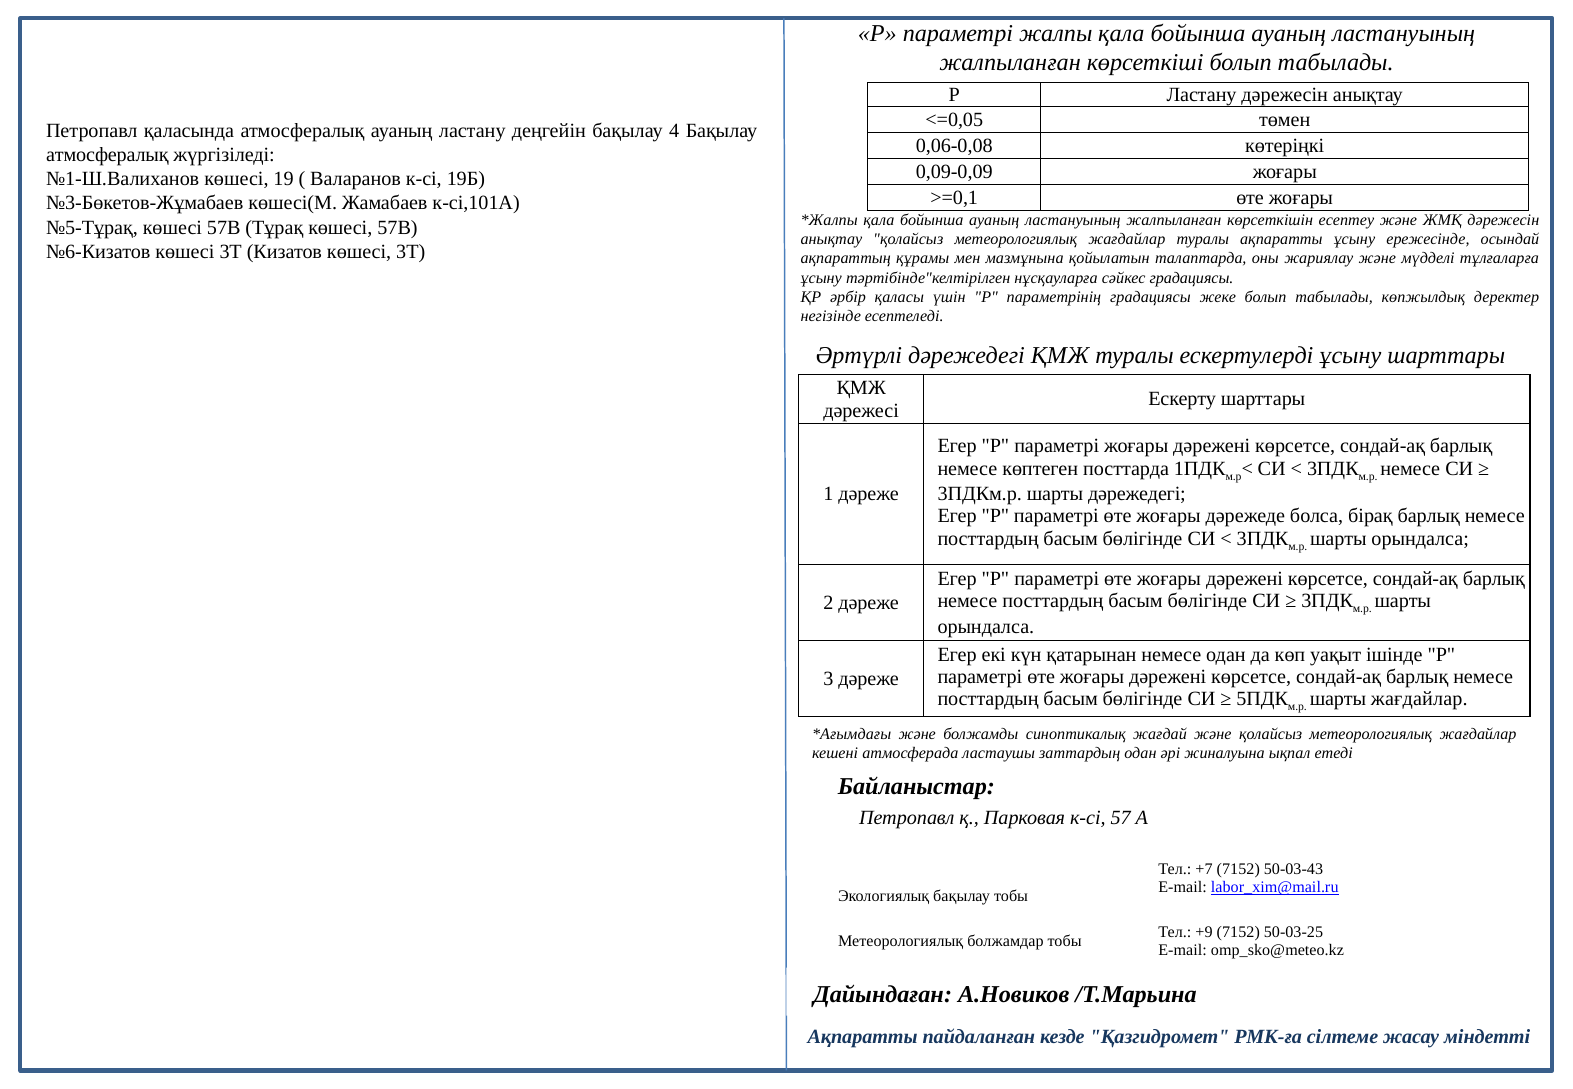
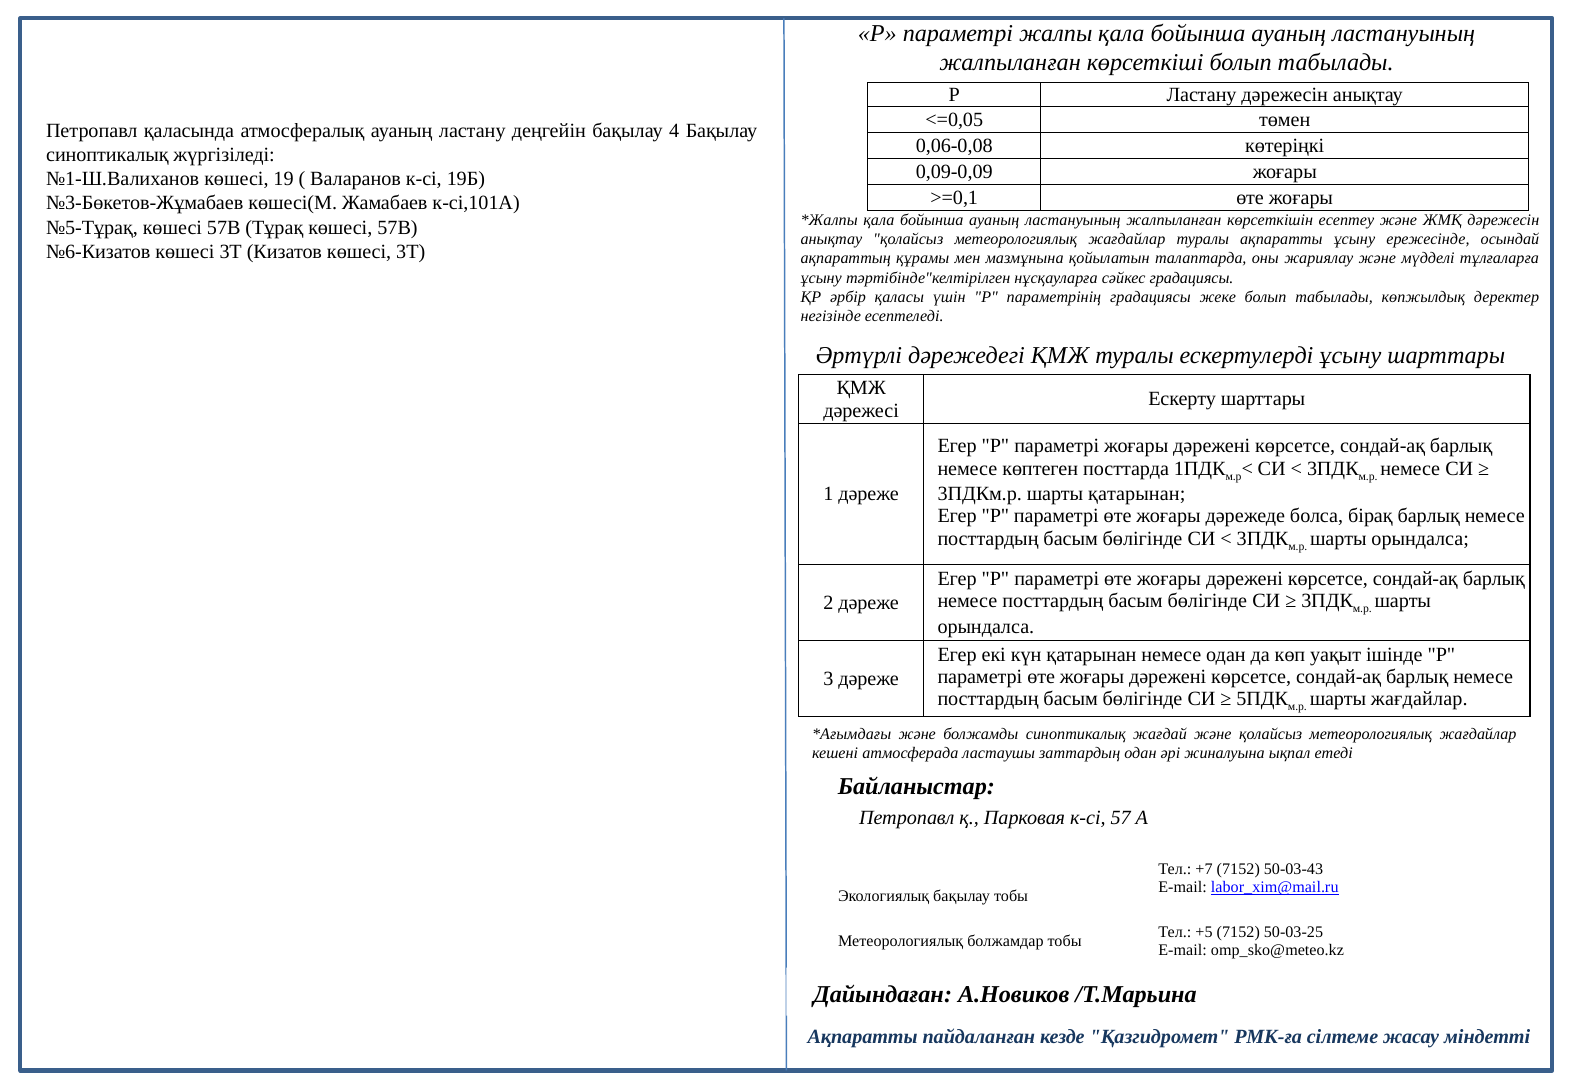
атмосфералық at (107, 155): атмосфералық -> синоптикалық
шарты дәрежедегі: дәрежедегі -> қатарынан
+9: +9 -> +5
